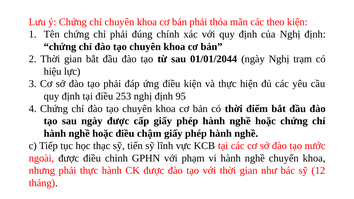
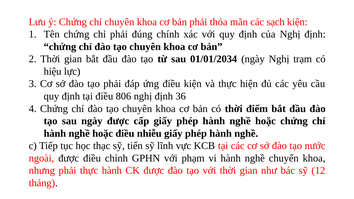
theo: theo -> sạch
01/01/2044: 01/01/2044 -> 01/01/2034
253: 253 -> 806
95: 95 -> 36
chậm: chậm -> nhiễu
